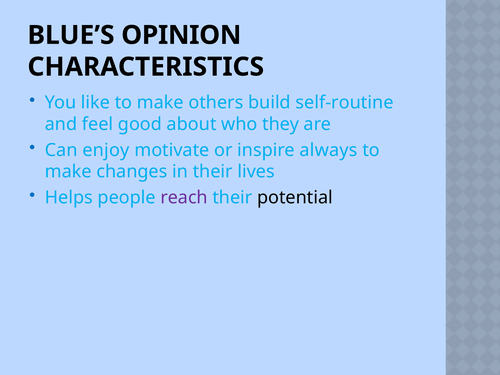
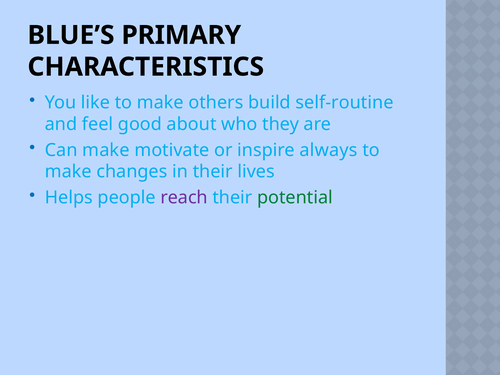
OPINION: OPINION -> PRIMARY
Can enjoy: enjoy -> make
potential colour: black -> green
